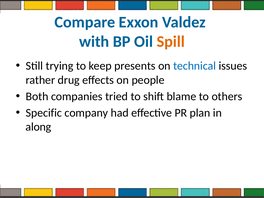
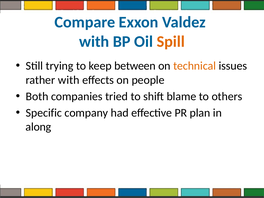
presents: presents -> between
technical colour: blue -> orange
rather drug: drug -> with
